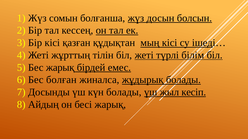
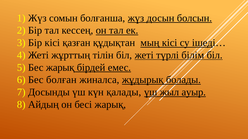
күн болады: болады -> қалады
кесіп: кесіп -> ауыр
